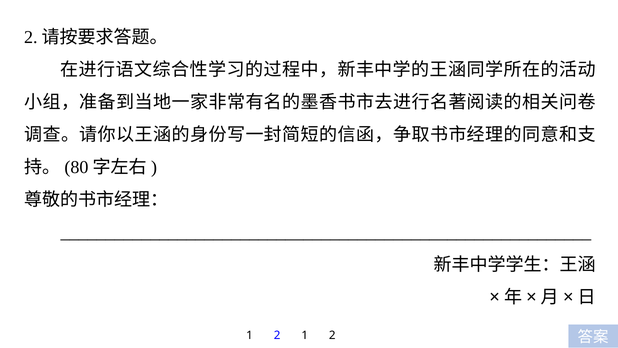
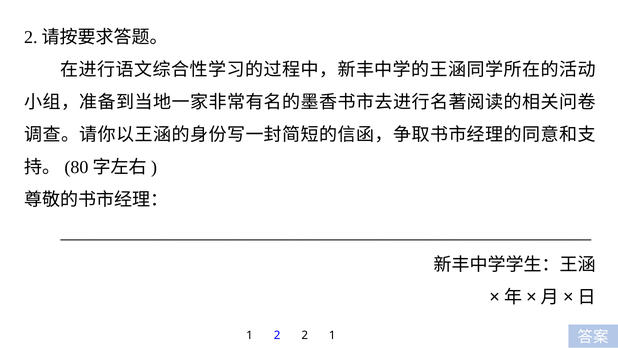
2 1: 1 -> 2
1 2: 2 -> 1
